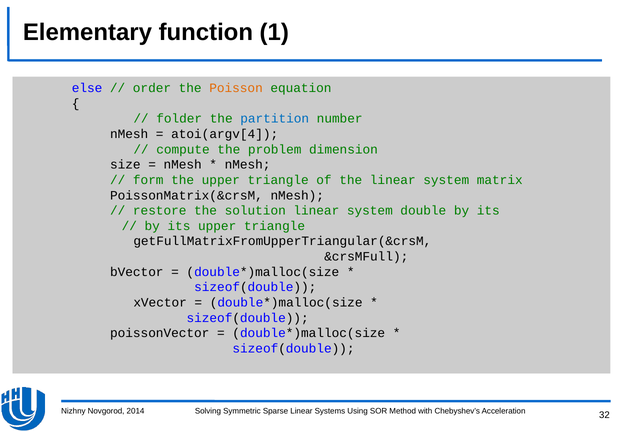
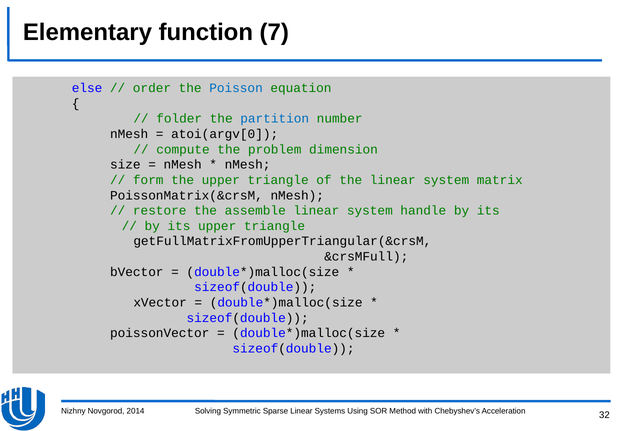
1: 1 -> 7
Poisson colour: orange -> blue
atoi(argv[4: atoi(argv[4 -> atoi(argv[0
solution: solution -> assemble
double: double -> handle
